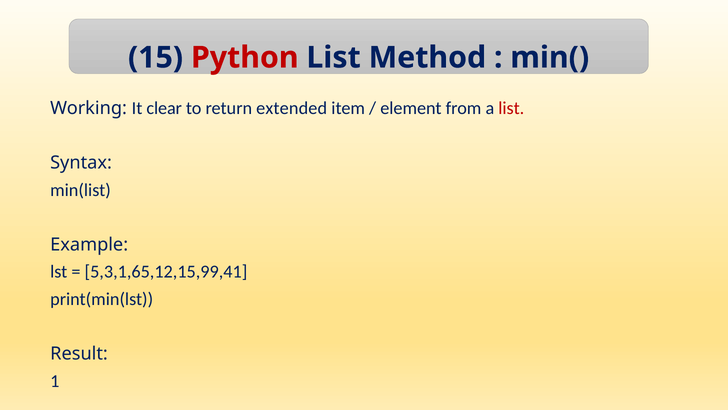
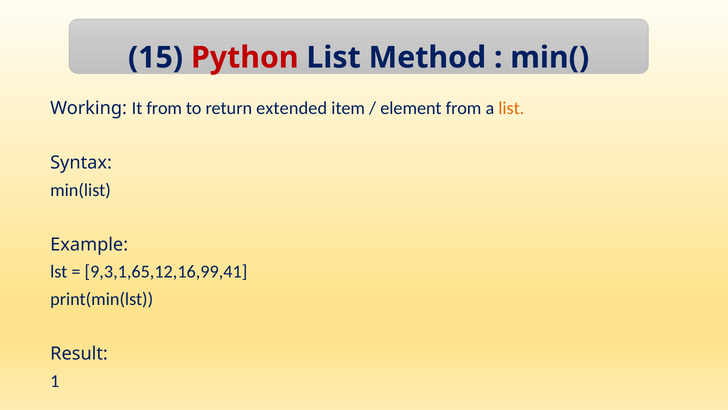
It clear: clear -> from
list at (511, 108) colour: red -> orange
5,3,1,65,12,15,99,41: 5,3,1,65,12,15,99,41 -> 9,3,1,65,12,16,99,41
